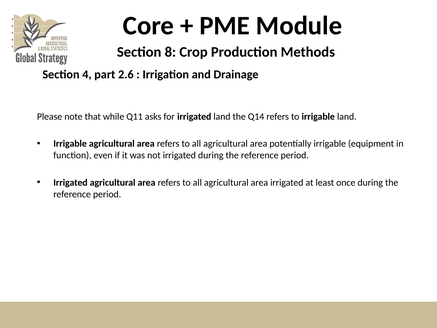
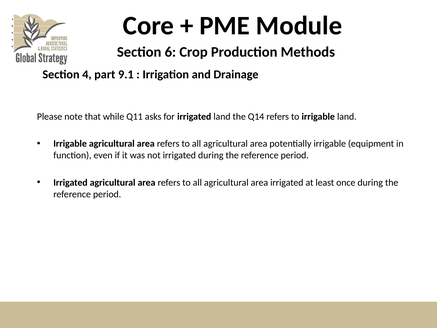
8: 8 -> 6
2.6: 2.6 -> 9.1
